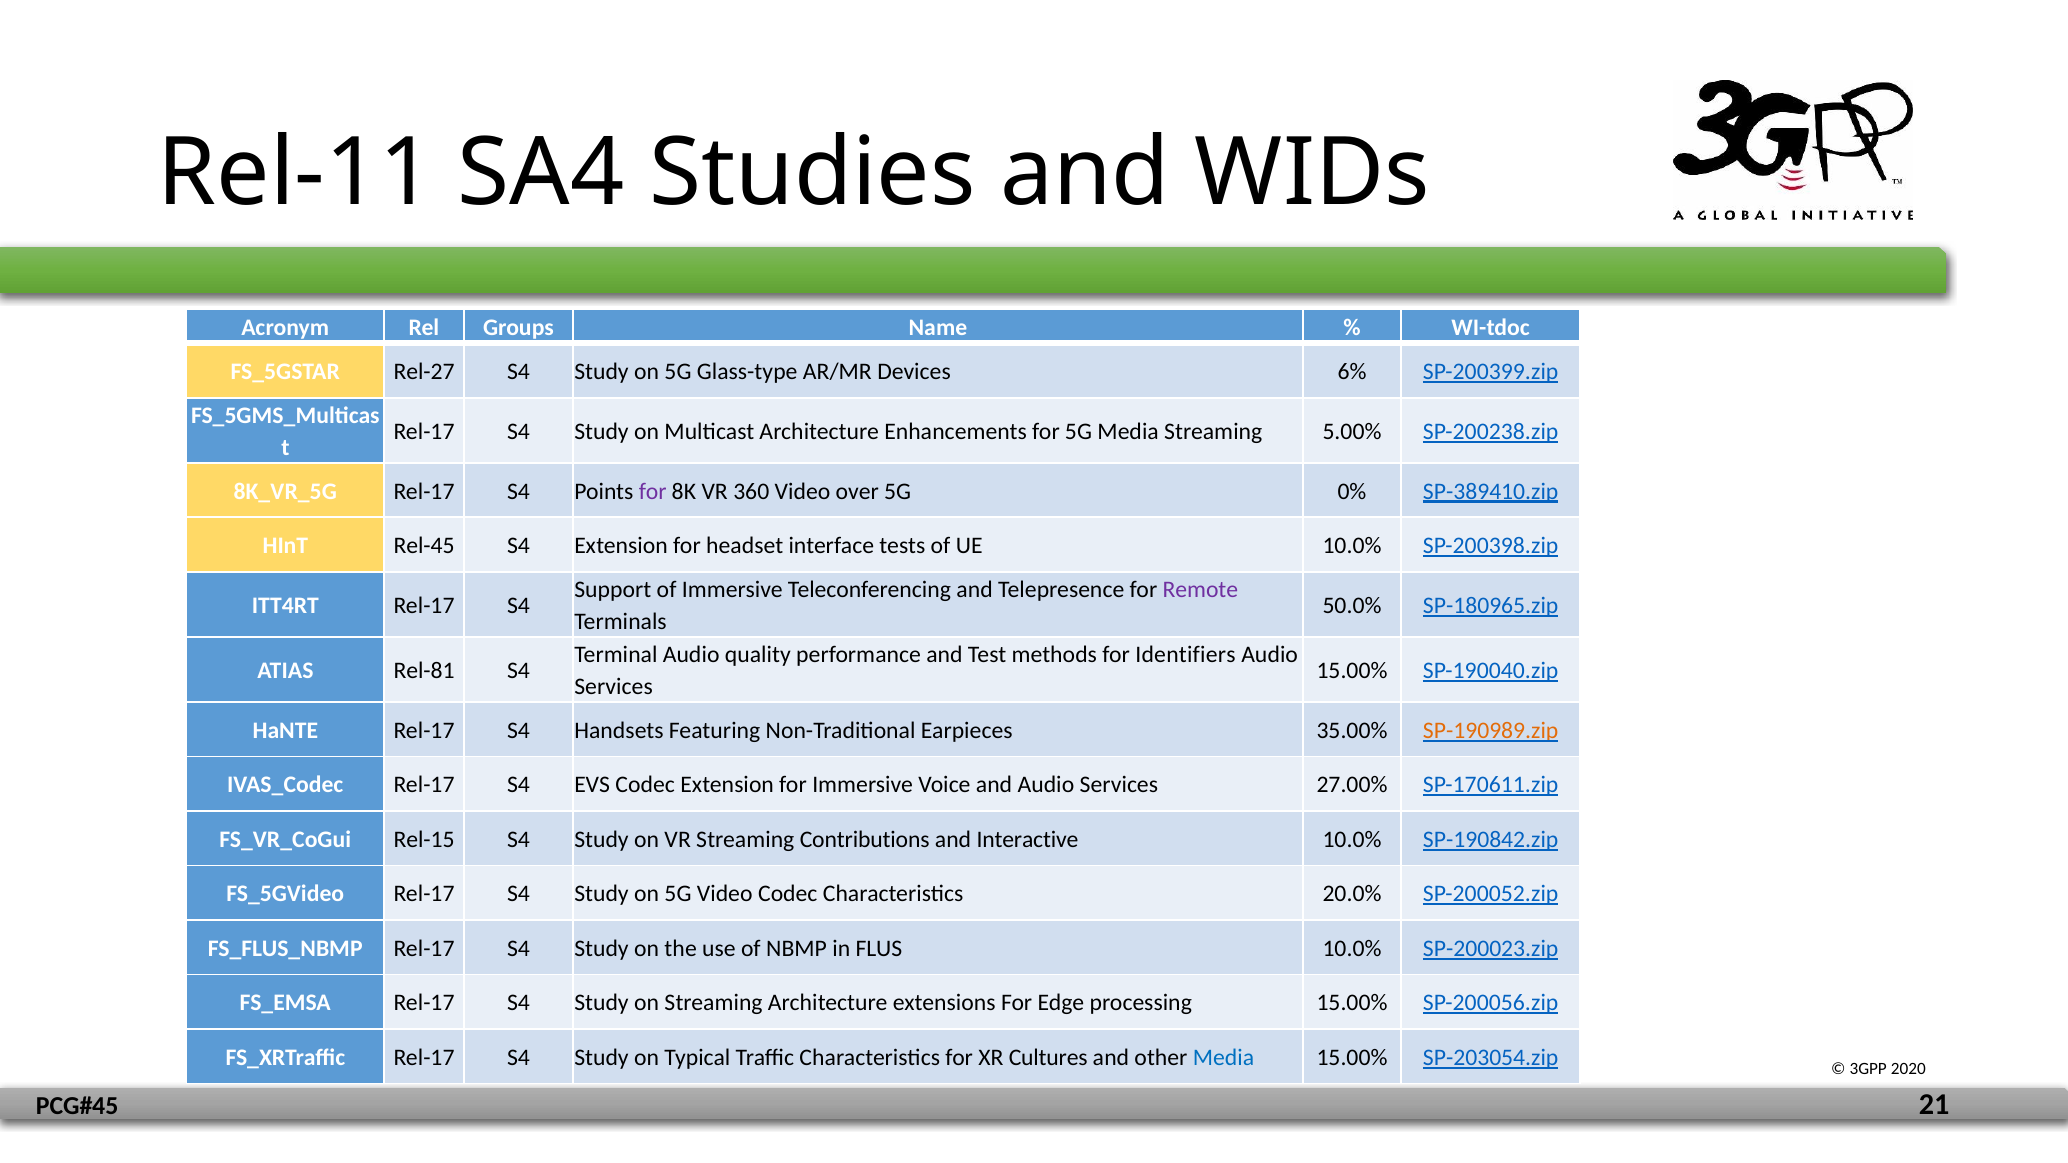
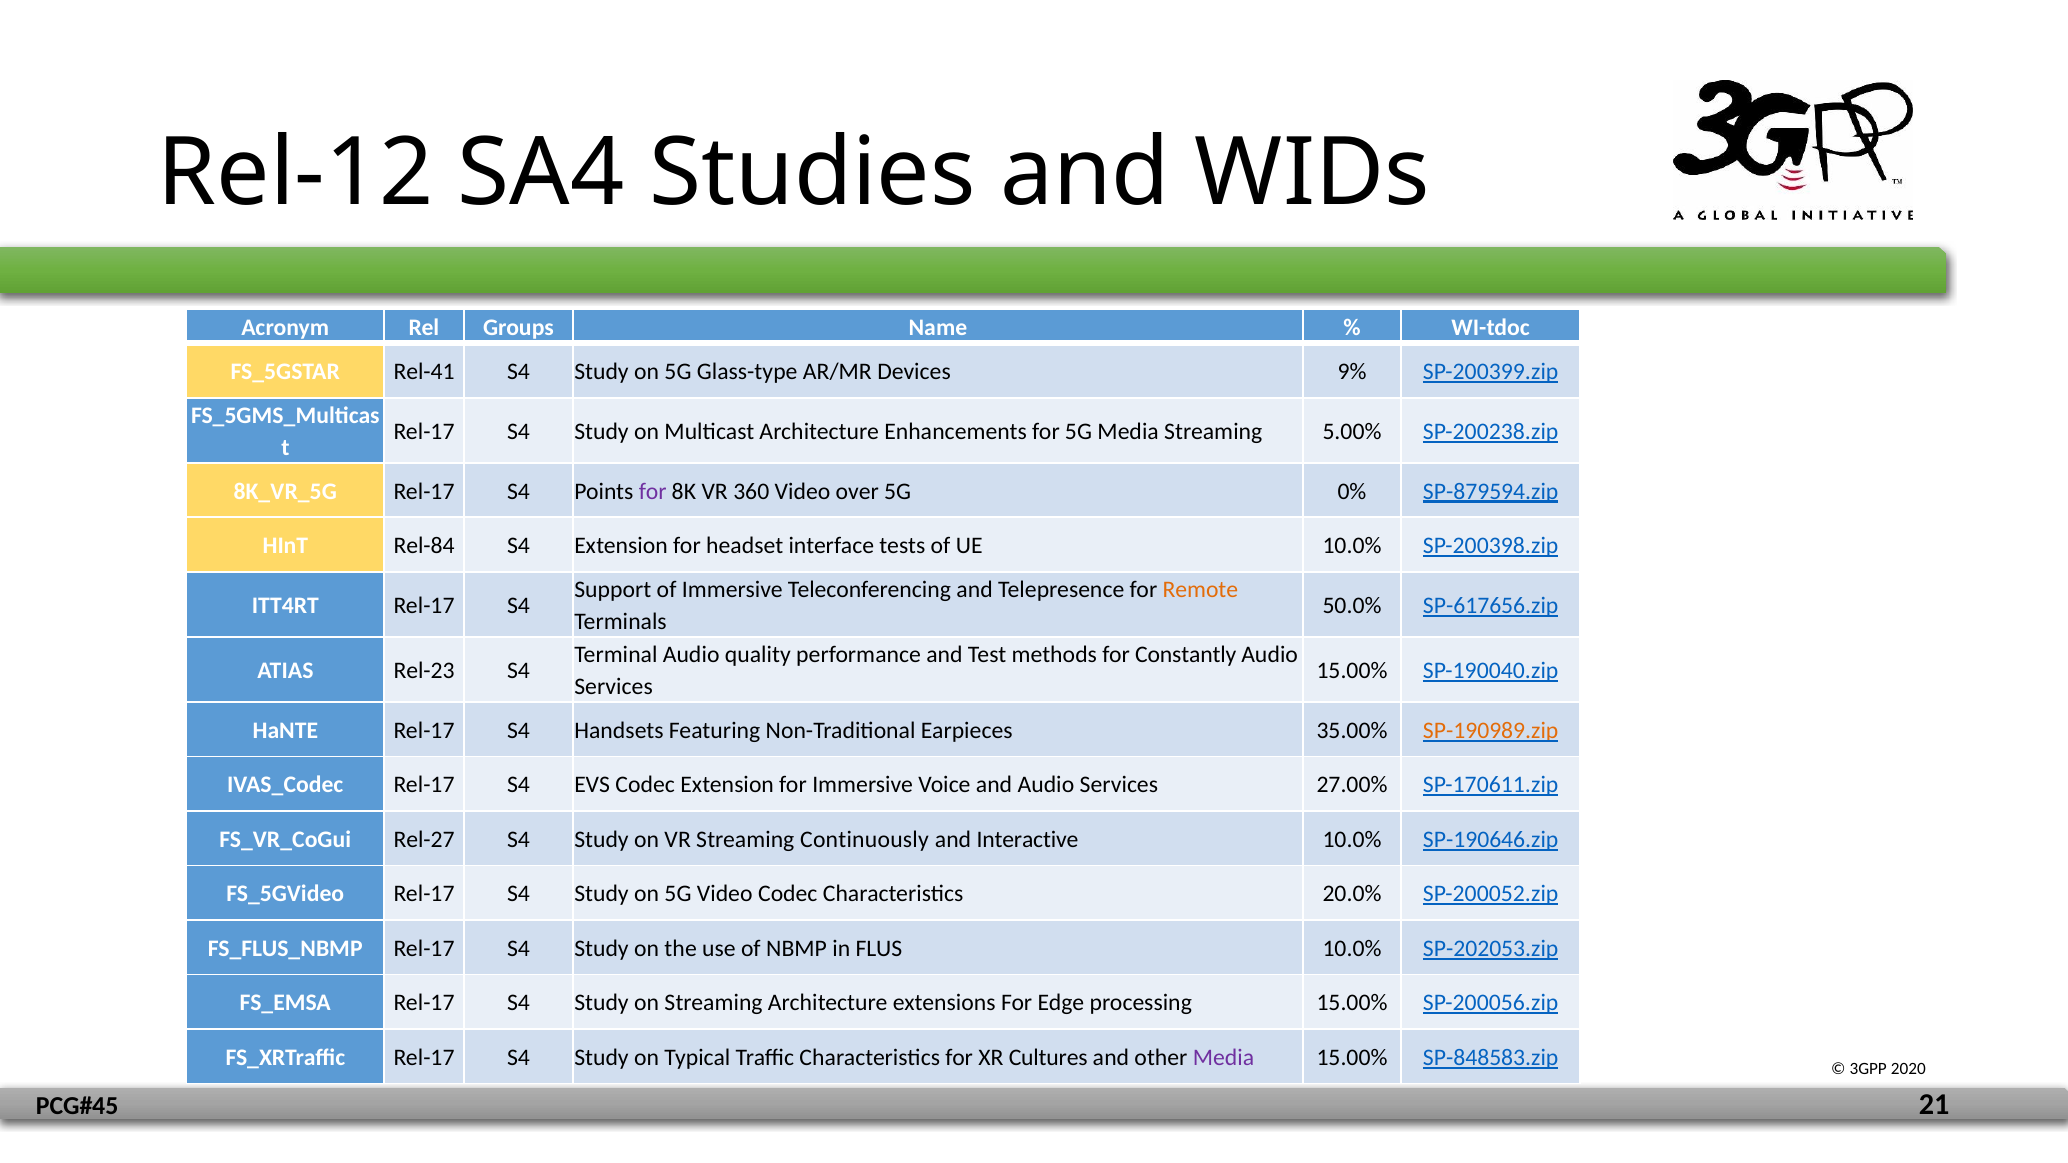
Rel-11: Rel-11 -> Rel-12
Rel-27: Rel-27 -> Rel-41
6%: 6% -> 9%
SP-389410.zip: SP-389410.zip -> SP-879594.zip
Rel-45: Rel-45 -> Rel-84
Remote colour: purple -> orange
SP-180965.zip: SP-180965.zip -> SP-617656.zip
Identifiers: Identifiers -> Constantly
Rel-81: Rel-81 -> Rel-23
Rel-15: Rel-15 -> Rel-27
Contributions: Contributions -> Continuously
SP-190842.zip: SP-190842.zip -> SP-190646.zip
SP-200023.zip: SP-200023.zip -> SP-202053.zip
Media at (1223, 1058) colour: blue -> purple
SP-203054.zip: SP-203054.zip -> SP-848583.zip
